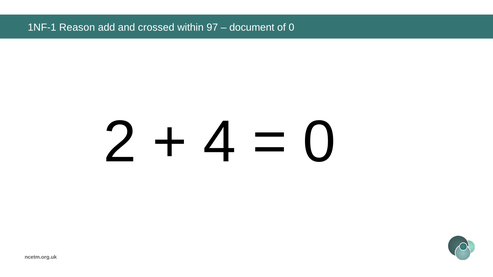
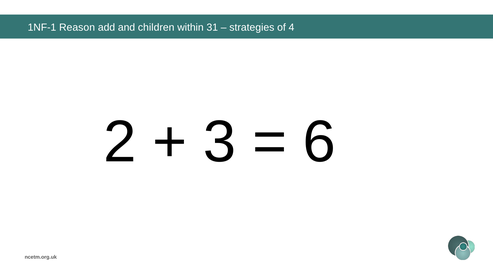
crossed: crossed -> children
97: 97 -> 31
document: document -> strategies
of 0: 0 -> 4
4: 4 -> 3
0 at (319, 142): 0 -> 6
